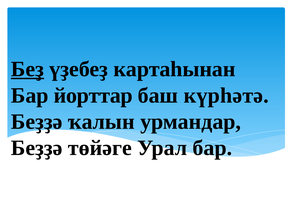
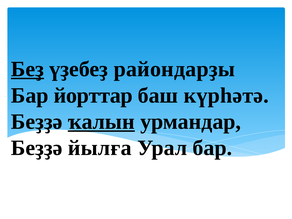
картаһынан: картаһынан -> райондарҙы
ҡалын underline: none -> present
төйәге: төйәге -> йылға
